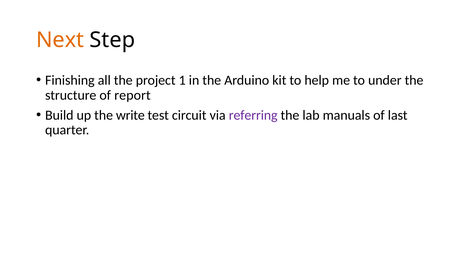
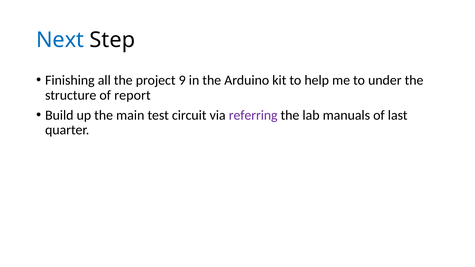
Next colour: orange -> blue
1: 1 -> 9
write: write -> main
